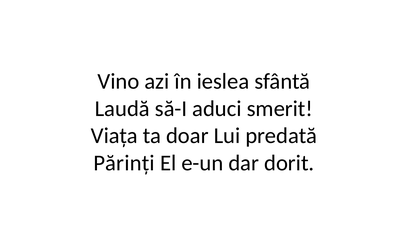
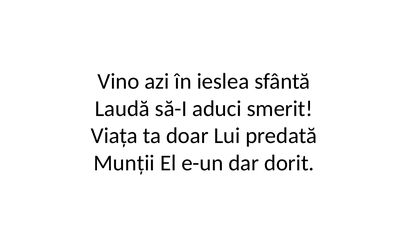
Părinți: Părinți -> Munții
